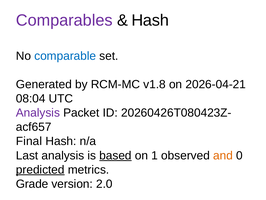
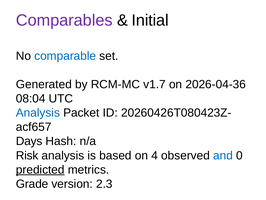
Hash at (150, 20): Hash -> Initial
v1.8: v1.8 -> v1.7
2026-04-21: 2026-04-21 -> 2026-04-36
Analysis at (38, 113) colour: purple -> blue
Final: Final -> Days
Last: Last -> Risk
based underline: present -> none
1: 1 -> 4
and colour: orange -> blue
2.0: 2.0 -> 2.3
